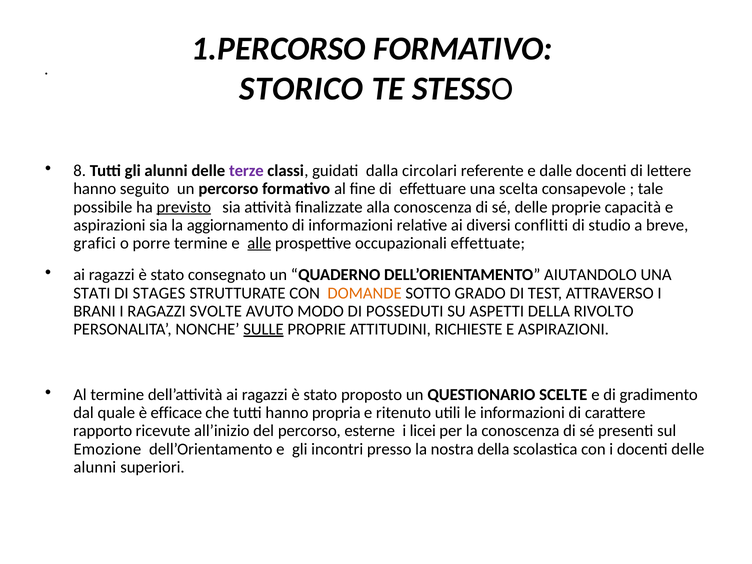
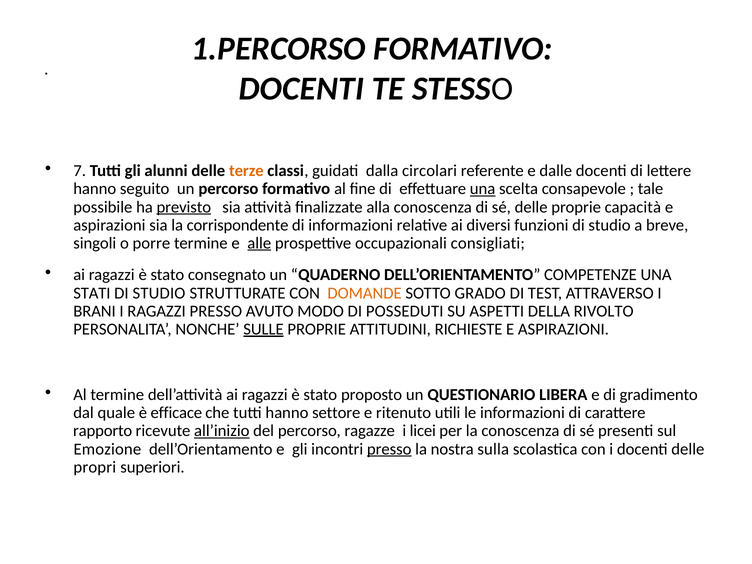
STORICO at (301, 89): STORICO -> DOCENTI
8: 8 -> 7
terze colour: purple -> orange
una at (483, 189) underline: none -> present
aggiornamento: aggiornamento -> corrispondente
conflitti: conflitti -> funzioni
grafici: grafici -> singoli
effettuate: effettuate -> consigliati
AIUTANDOLO: AIUTANDOLO -> COMPETENZE
STAGES at (159, 293): STAGES -> STUDIO
RAGAZZI SVOLTE: SVOLTE -> PRESSO
SCELTE: SCELTE -> LIBERA
propria: propria -> settore
all’inizio underline: none -> present
esterne: esterne -> ragazze
presso at (389, 449) underline: none -> present
nostra della: della -> sulla
alunni at (95, 467): alunni -> propri
